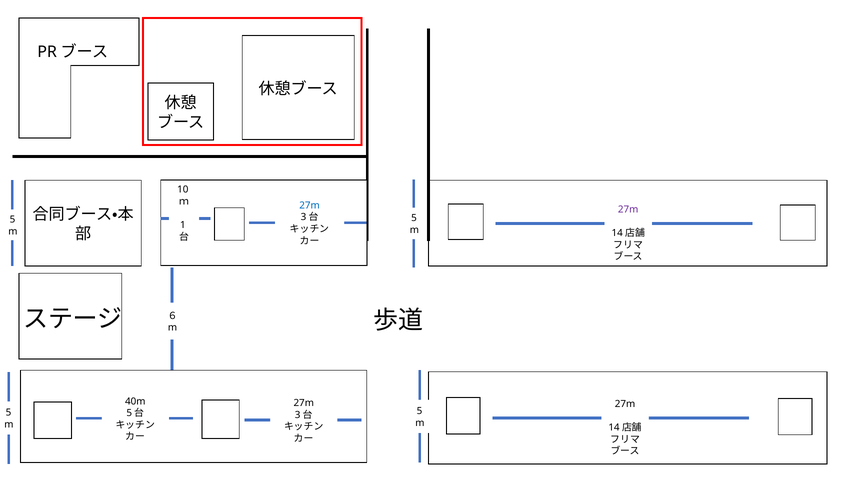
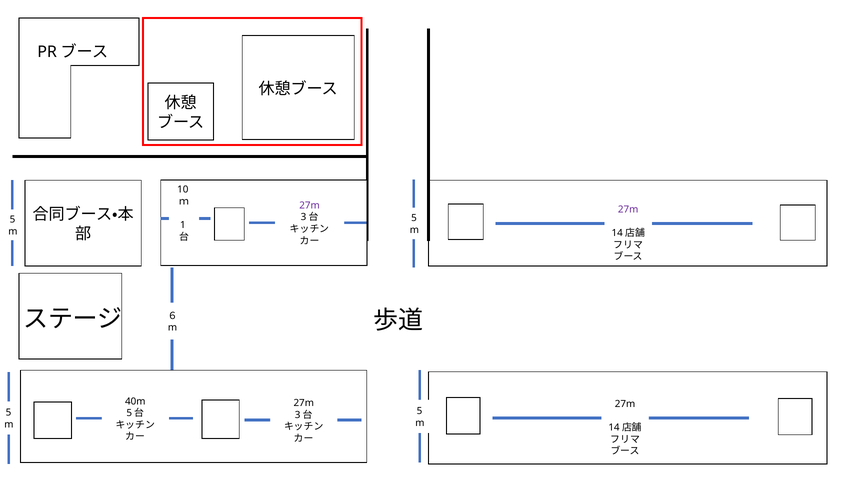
27m at (310, 205) colour: blue -> purple
